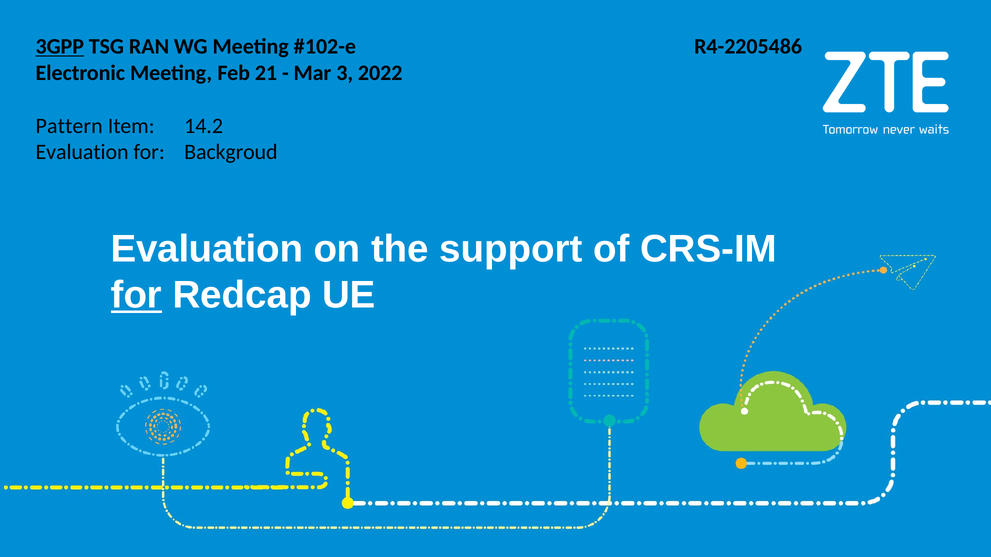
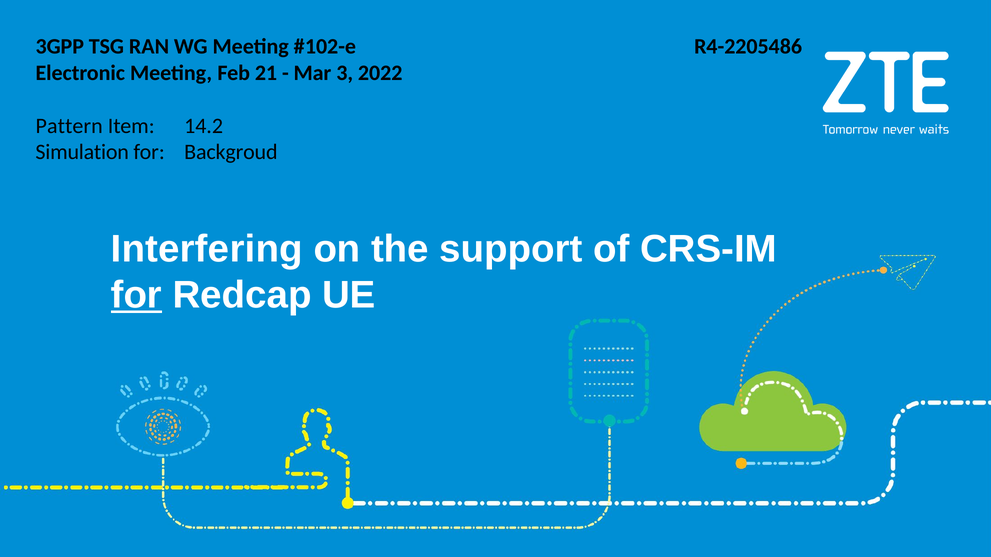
3GPP underline: present -> none
Evaluation at (82, 152): Evaluation -> Simulation
Evaluation at (207, 249): Evaluation -> Interfering
